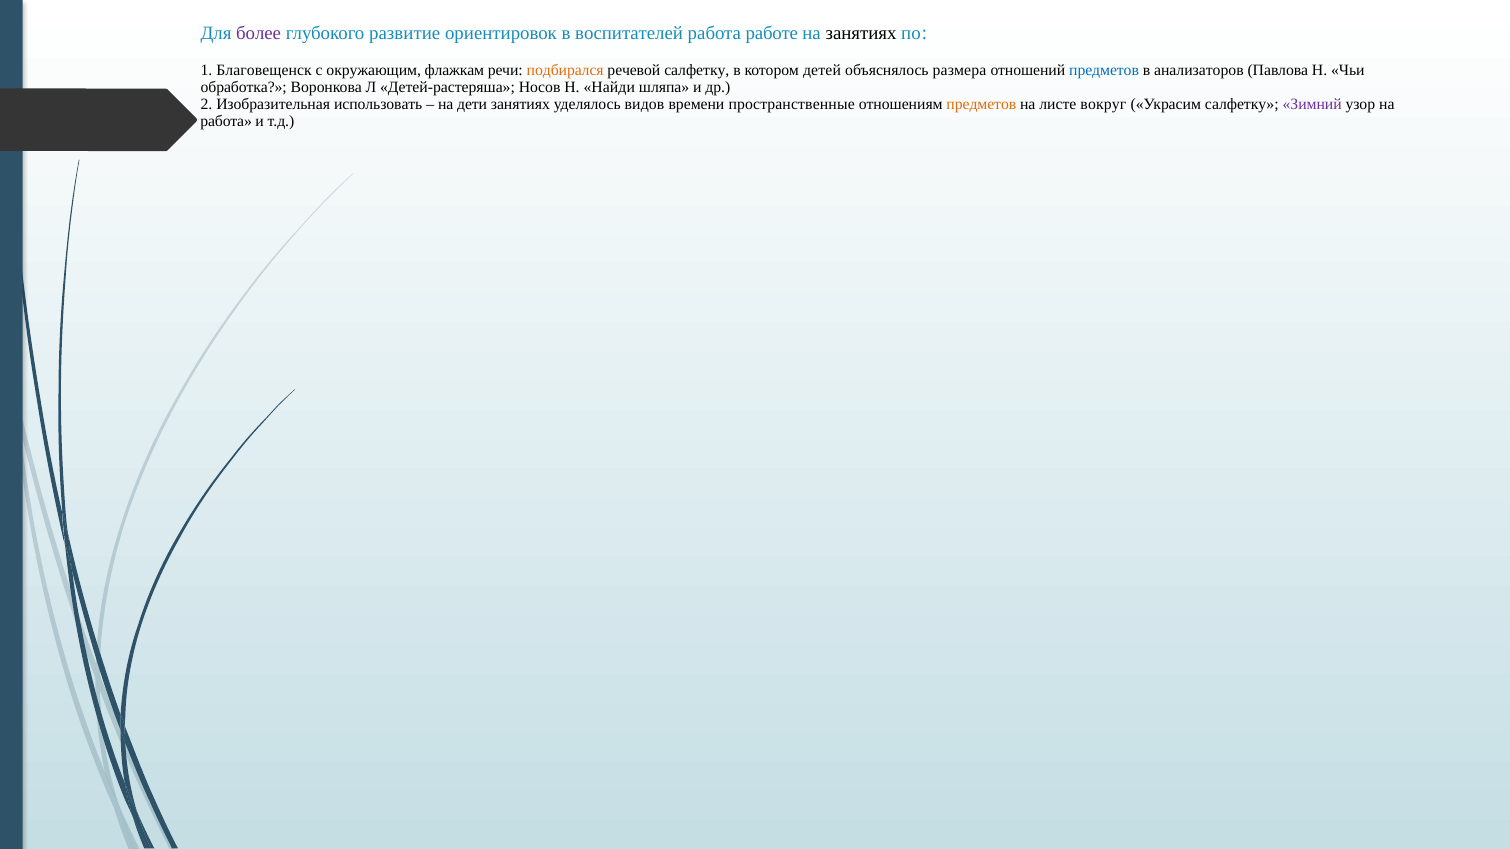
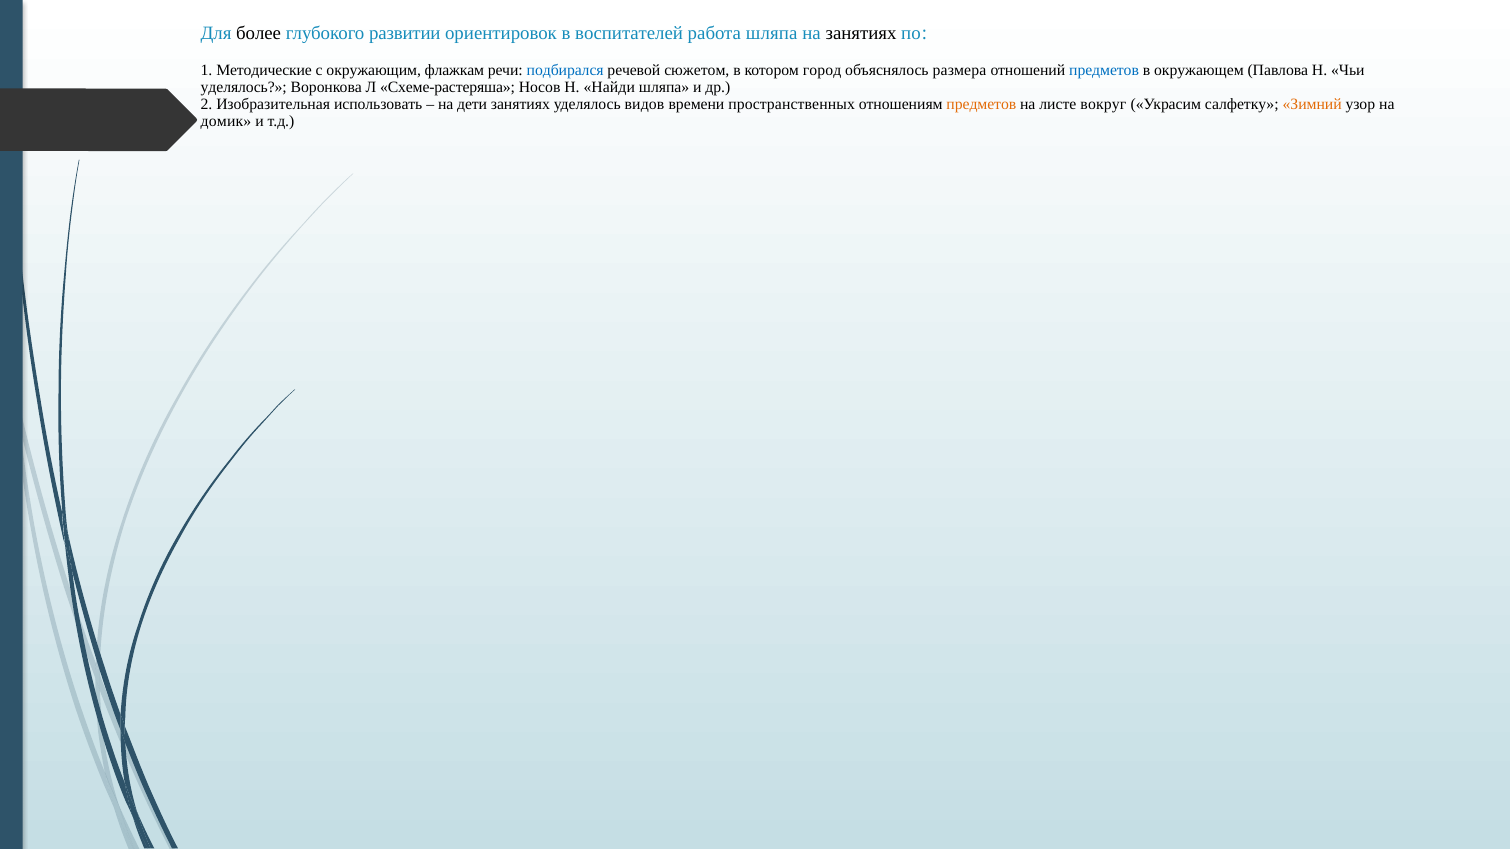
более colour: purple -> black
развитие: развитие -> развитии
работа работе: работе -> шляпа
Благовещенск: Благовещенск -> Методические
подбирался colour: orange -> blue
речевой салфетку: салфетку -> сюжетом
детей: детей -> город
анализаторов: анализаторов -> окружающем
обработка at (244, 87): обработка -> уделялось
Детей-растеряша: Детей-растеряша -> Схеме-растеряша
пространственные: пространственные -> пространственных
Зимний colour: purple -> orange
работа at (226, 121): работа -> домик
